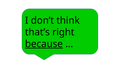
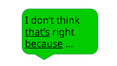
that’s underline: none -> present
